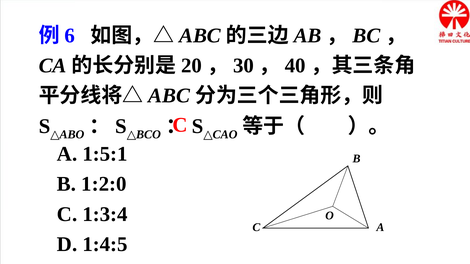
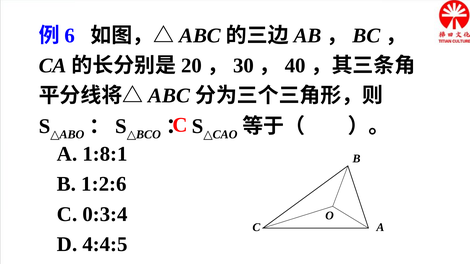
1:5:1: 1:5:1 -> 1:8:1
1:2:0: 1:2:0 -> 1:2:6
1:3:4: 1:3:4 -> 0:3:4
1:4:5: 1:4:5 -> 4:4:5
